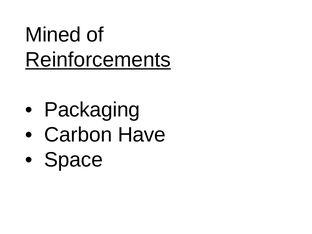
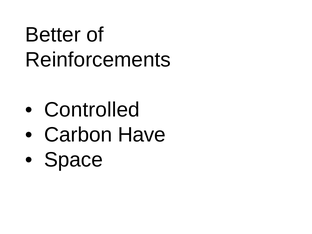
Mined: Mined -> Better
Reinforcements underline: present -> none
Packaging: Packaging -> Controlled
